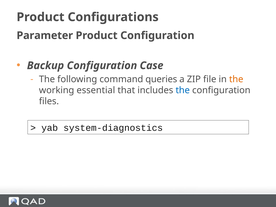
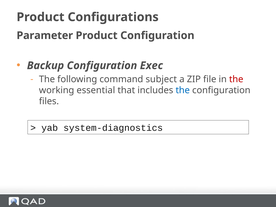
Case: Case -> Exec
queries: queries -> subject
the at (236, 79) colour: orange -> red
